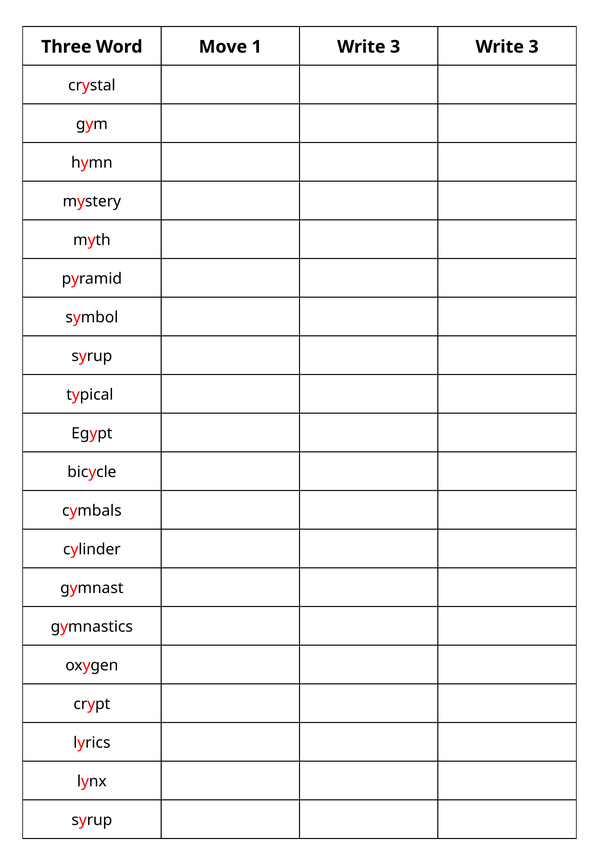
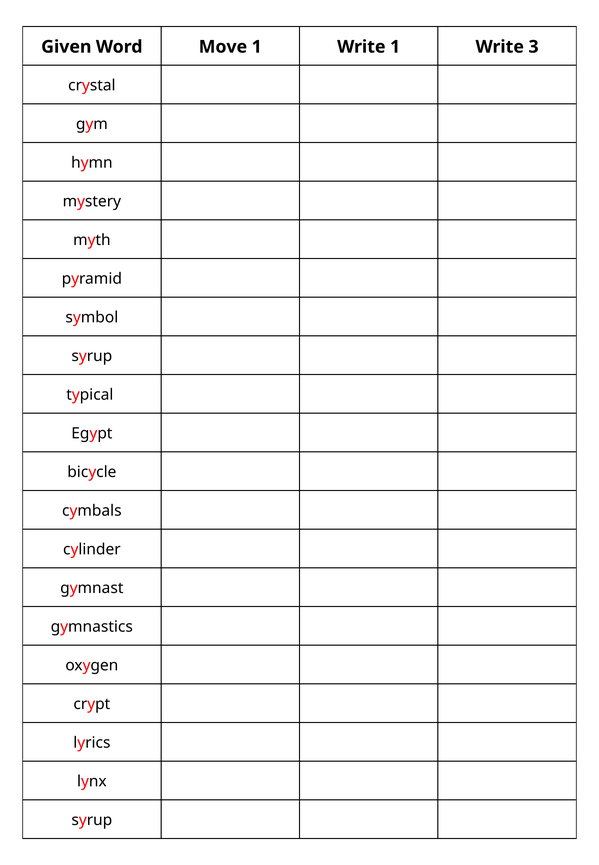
Three: Three -> Given
1 Write 3: 3 -> 1
